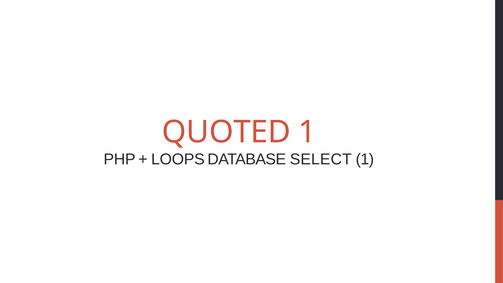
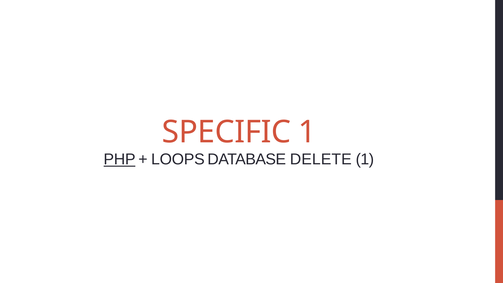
QUOTED: QUOTED -> SPECIFIC
PHP underline: none -> present
SELECT: SELECT -> DELETE
